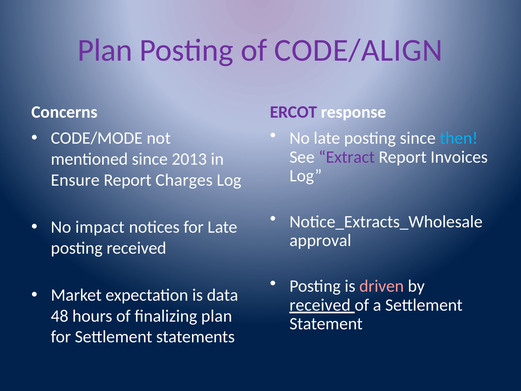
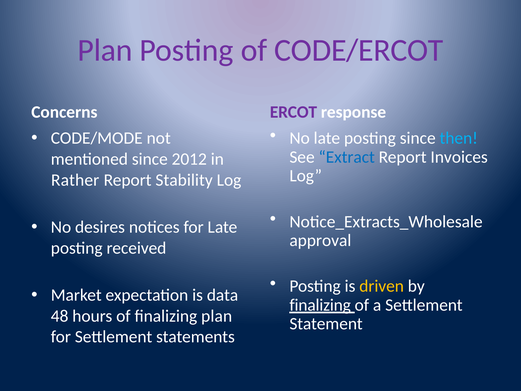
CODE/ALIGN: CODE/ALIGN -> CODE/ERCOT
Extract colour: purple -> blue
2013: 2013 -> 2012
Ensure: Ensure -> Rather
Charges: Charges -> Stability
impact: impact -> desires
driven colour: pink -> yellow
received at (320, 305): received -> finalizing
